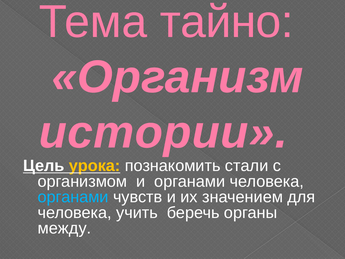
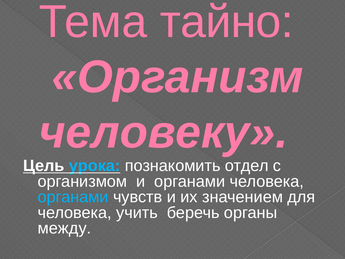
истории: истории -> человеку
урока colour: yellow -> light blue
стали: стали -> отдел
